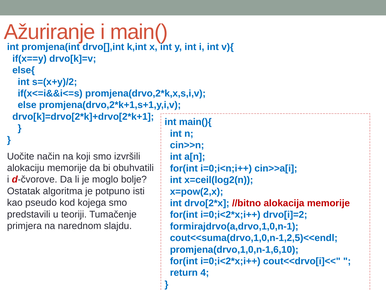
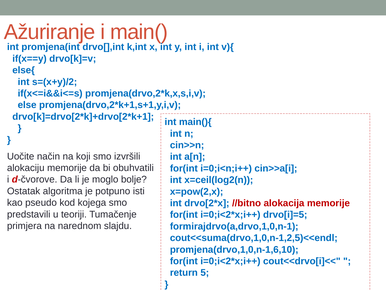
drvo[i]=2: drvo[i]=2 -> drvo[i]=5
4: 4 -> 5
